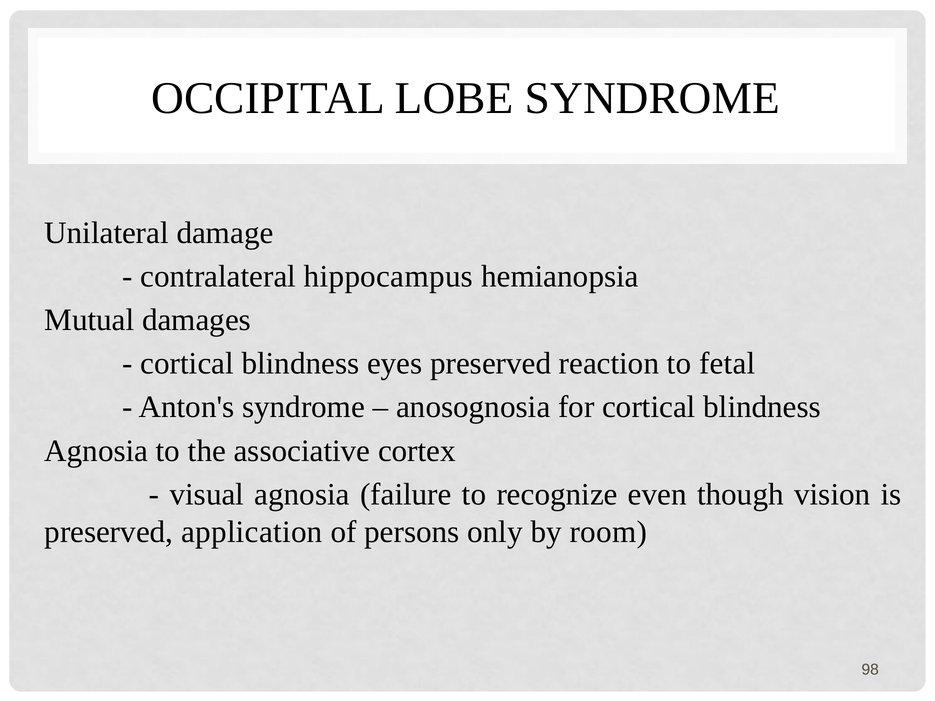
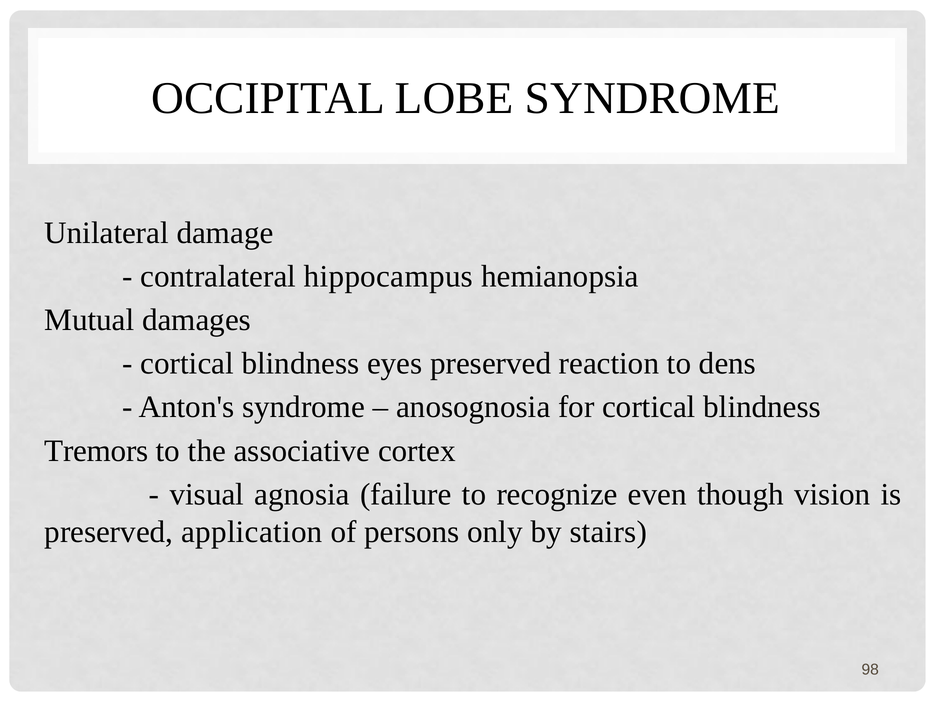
fetal: fetal -> dens
Agnosia at (96, 451): Agnosia -> Tremors
room: room -> stairs
